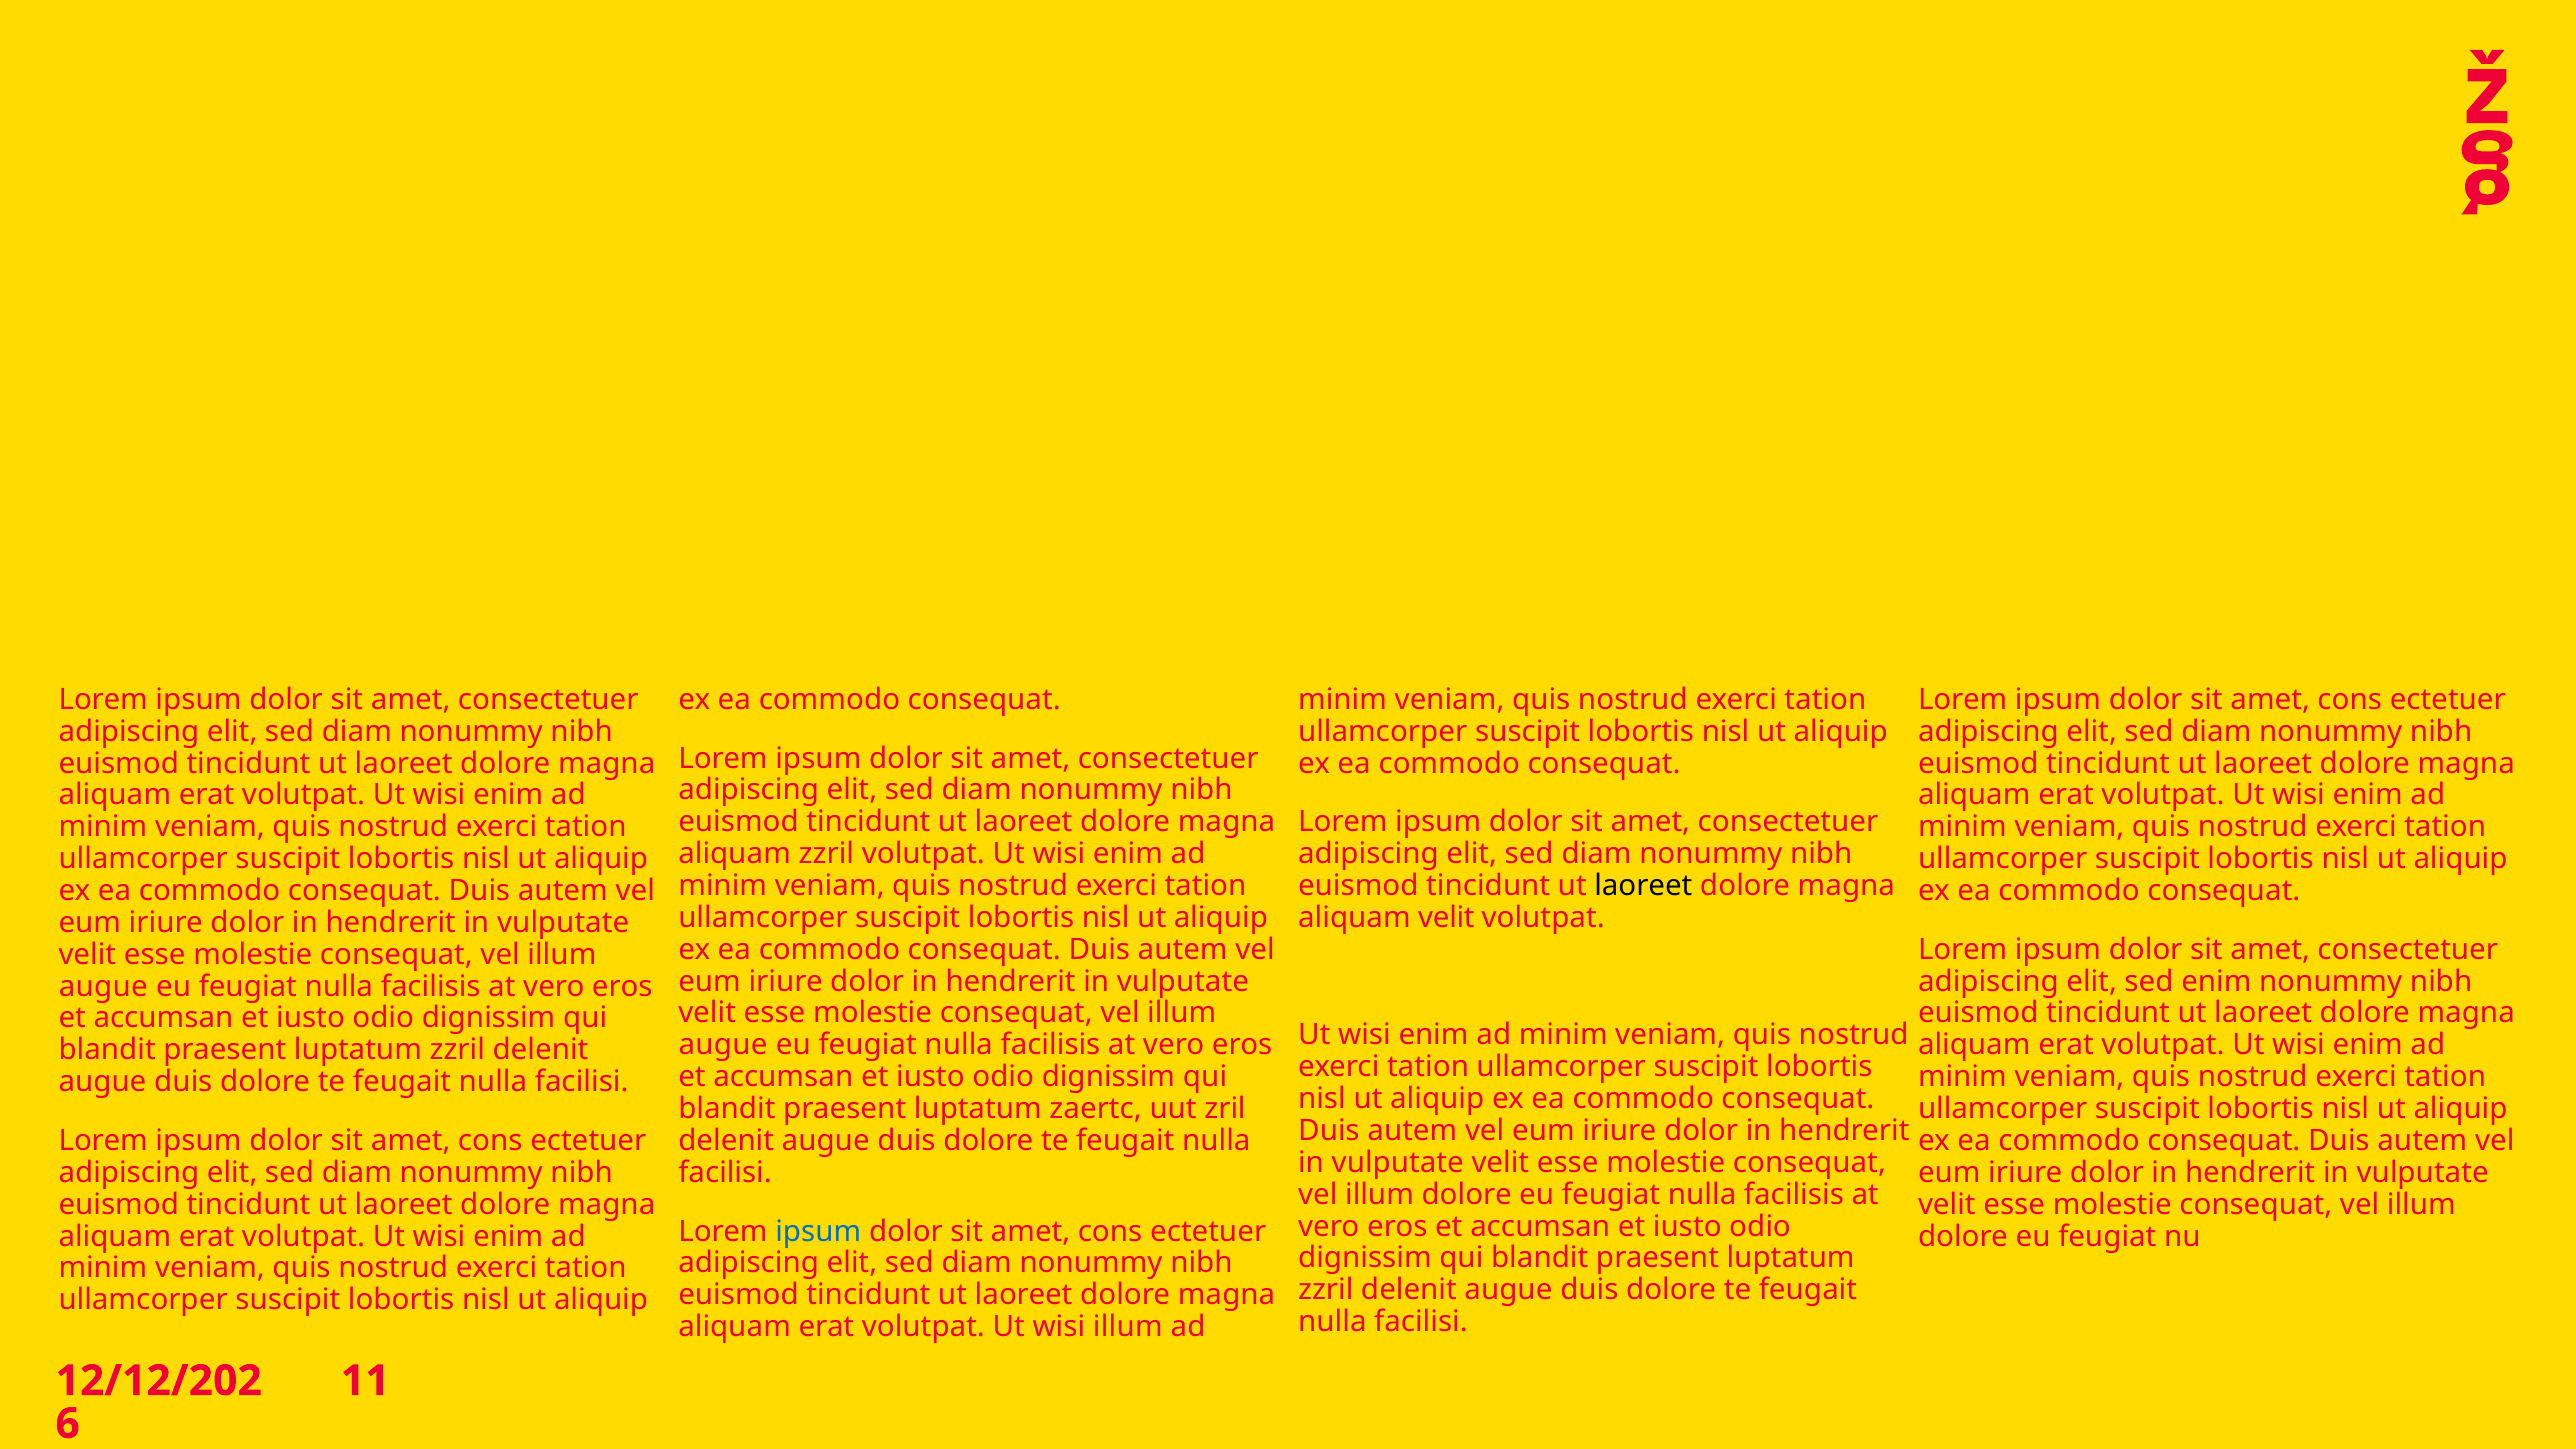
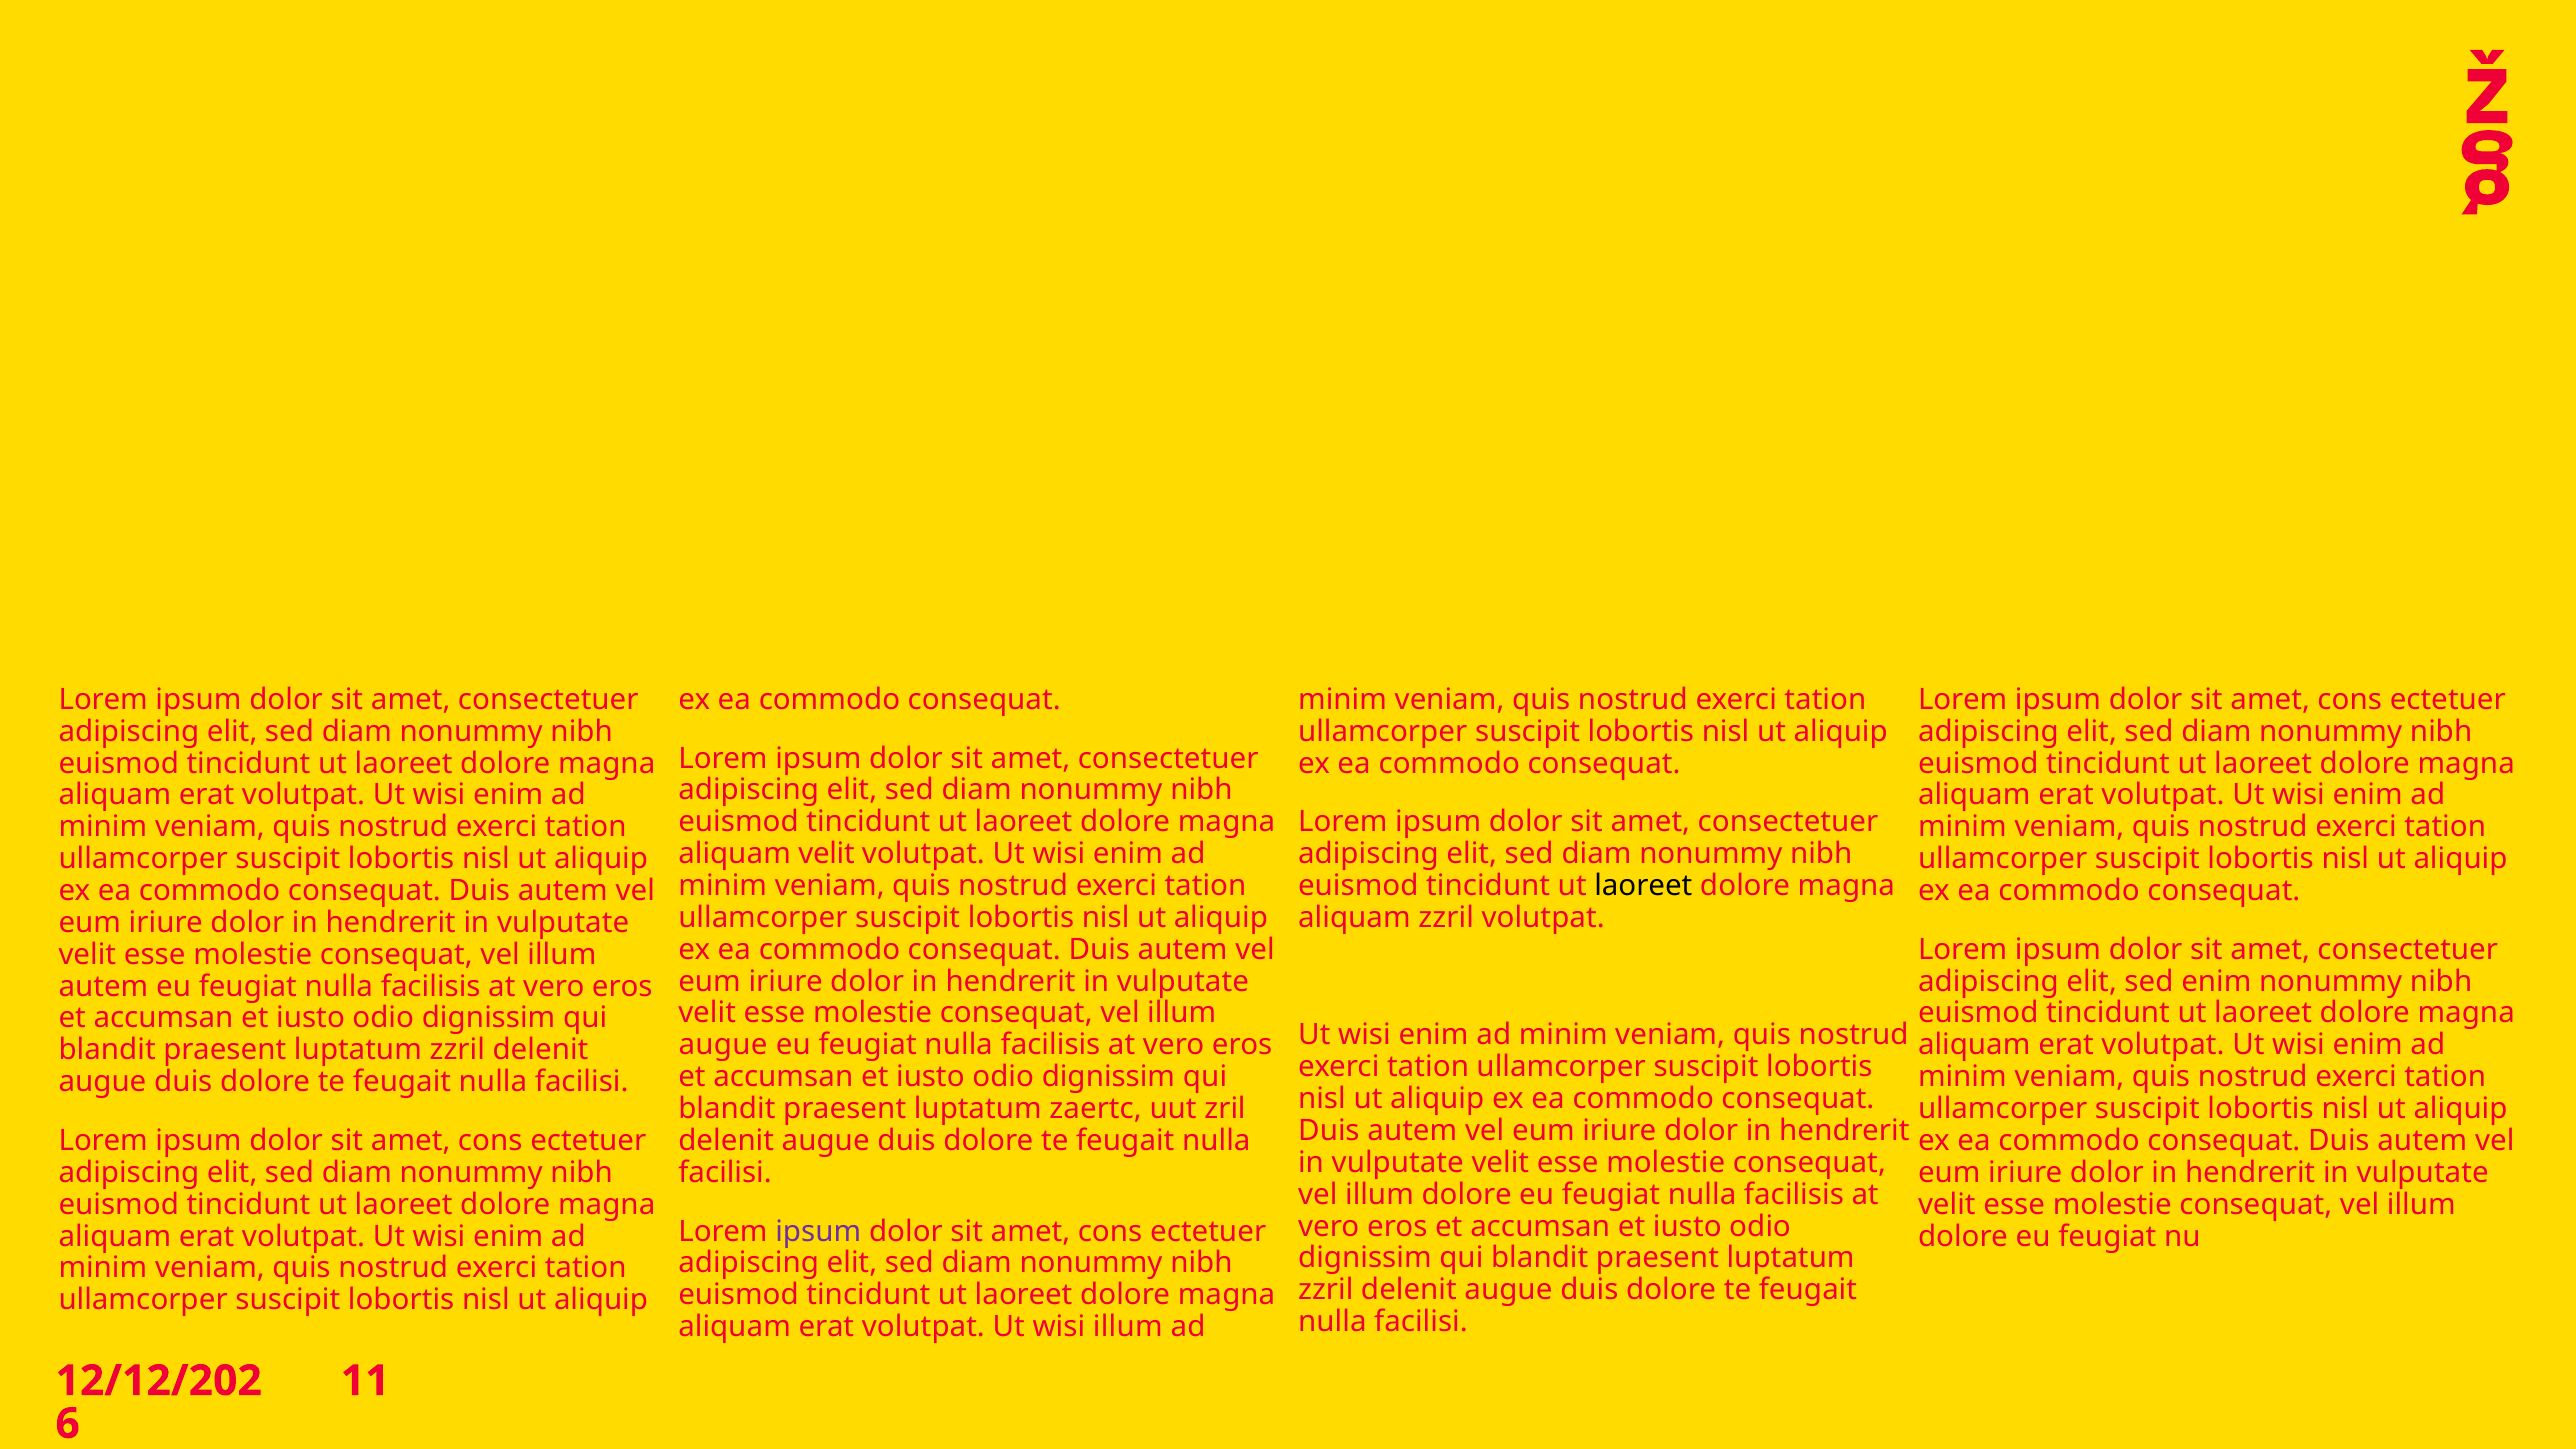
aliquam zzril: zzril -> velit
aliquam velit: velit -> zzril
augue at (103, 986): augue -> autem
ipsum at (818, 1231) colour: blue -> purple
